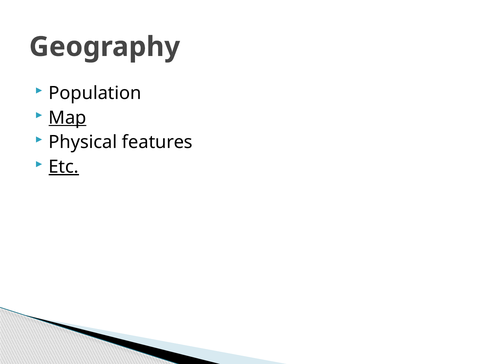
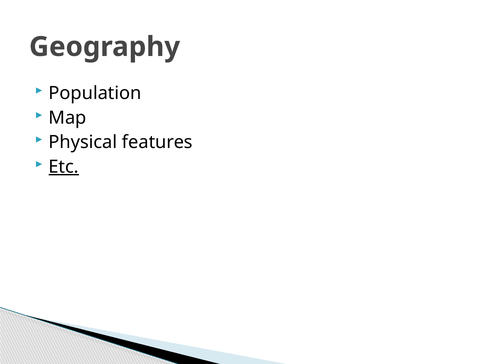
Map underline: present -> none
